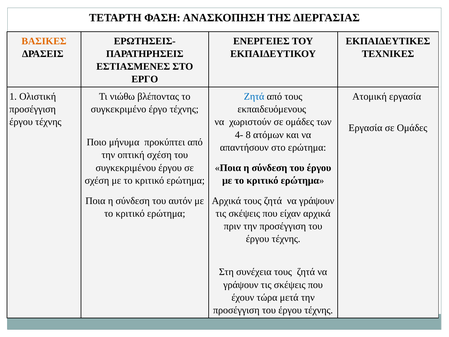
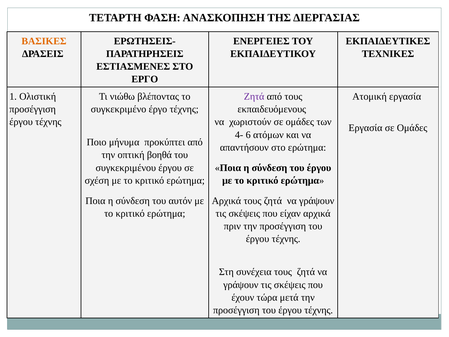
Ζητά at (254, 96) colour: blue -> purple
8: 8 -> 6
οπτική σχέση: σχέση -> βοηθά
